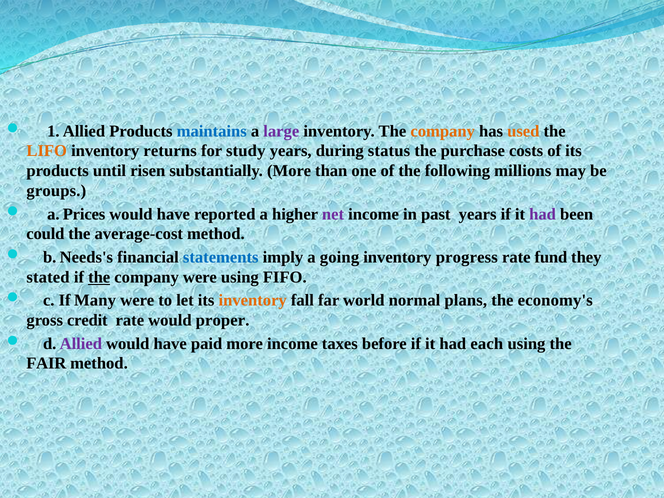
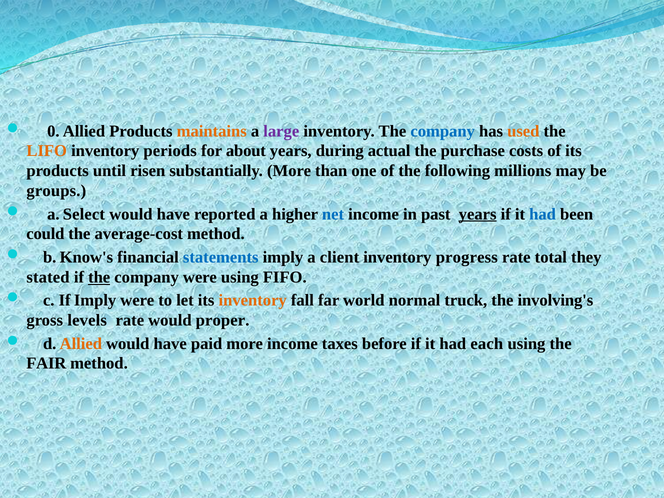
1: 1 -> 0
maintains colour: blue -> orange
company at (443, 131) colour: orange -> blue
returns: returns -> periods
study: study -> about
status: status -> actual
Prices: Prices -> Select
net colour: purple -> blue
years at (478, 214) underline: none -> present
had at (543, 214) colour: purple -> blue
Needs's: Needs's -> Know's
going: going -> client
fund: fund -> total
If Many: Many -> Imply
plans: plans -> truck
economy's: economy's -> involving's
credit: credit -> levels
Allied at (81, 344) colour: purple -> orange
